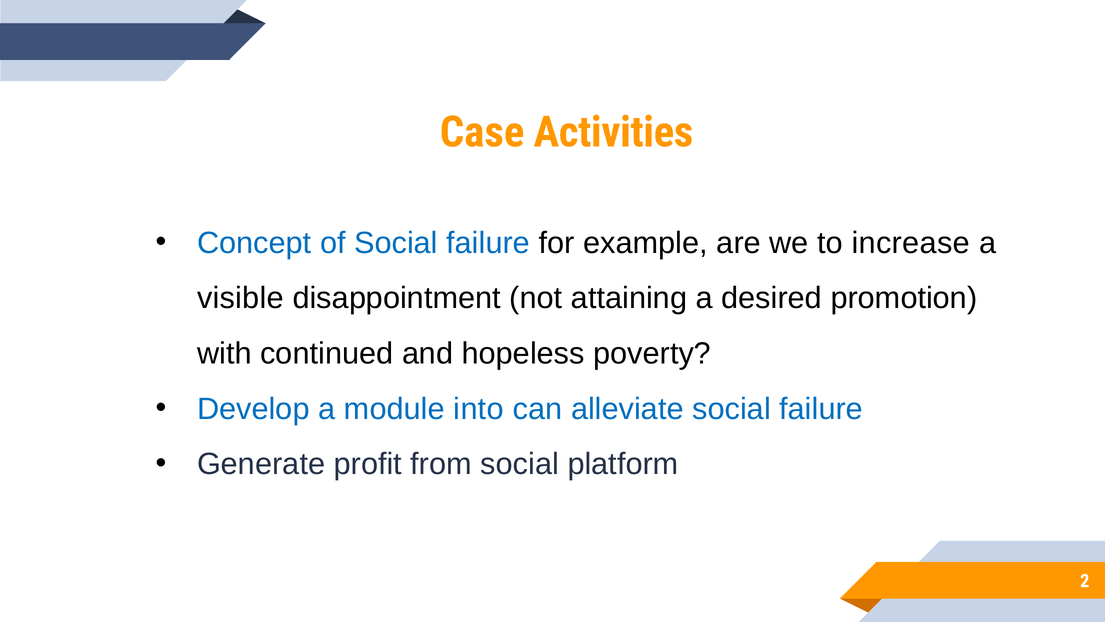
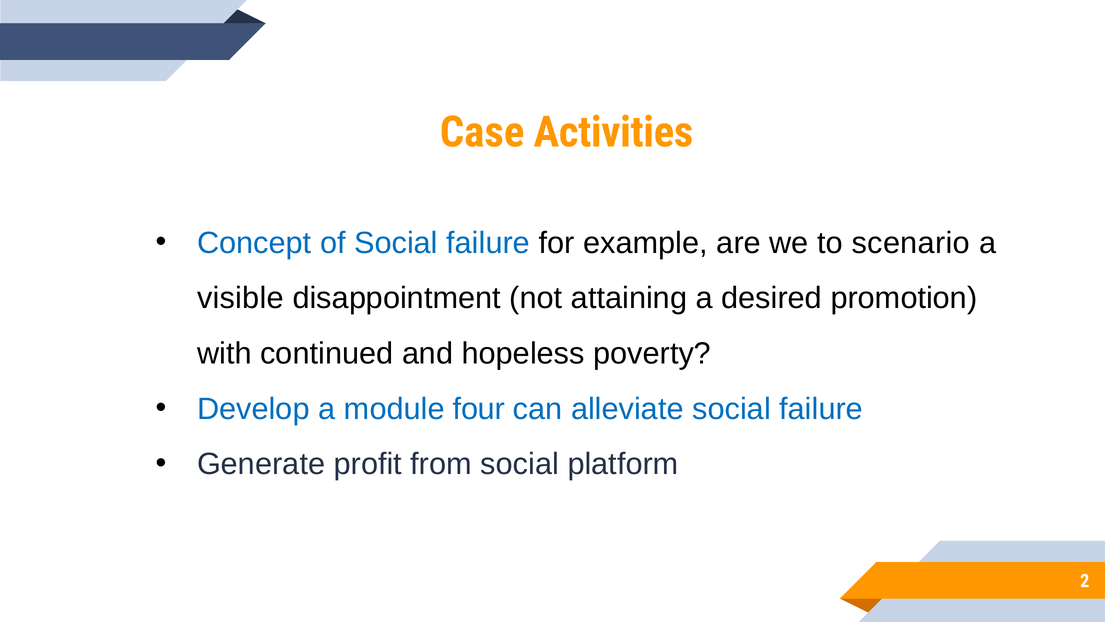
increase: increase -> scenario
into: into -> four
